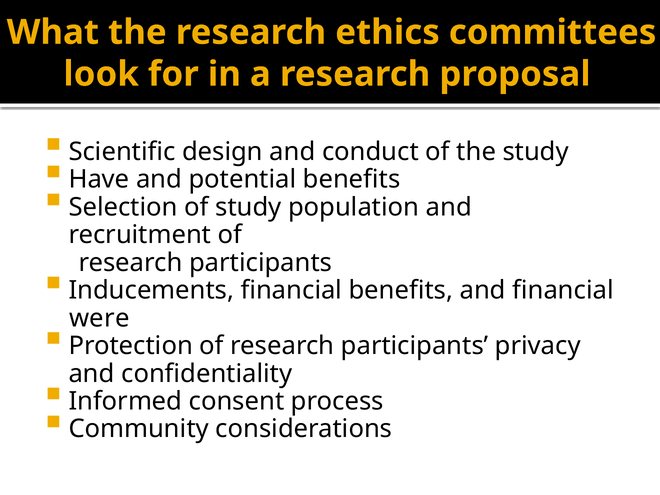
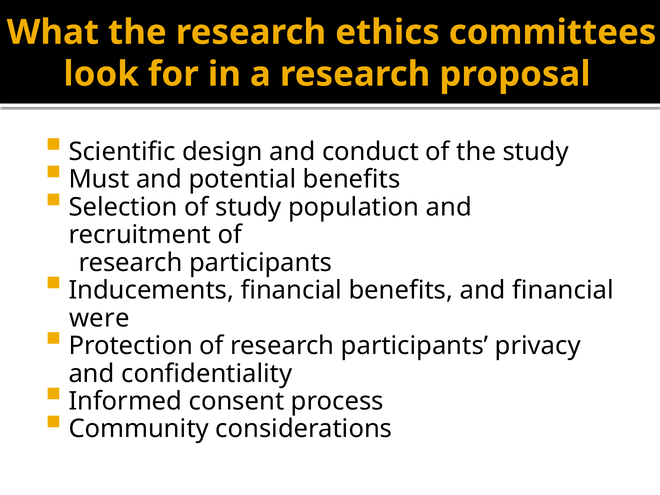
Have: Have -> Must
